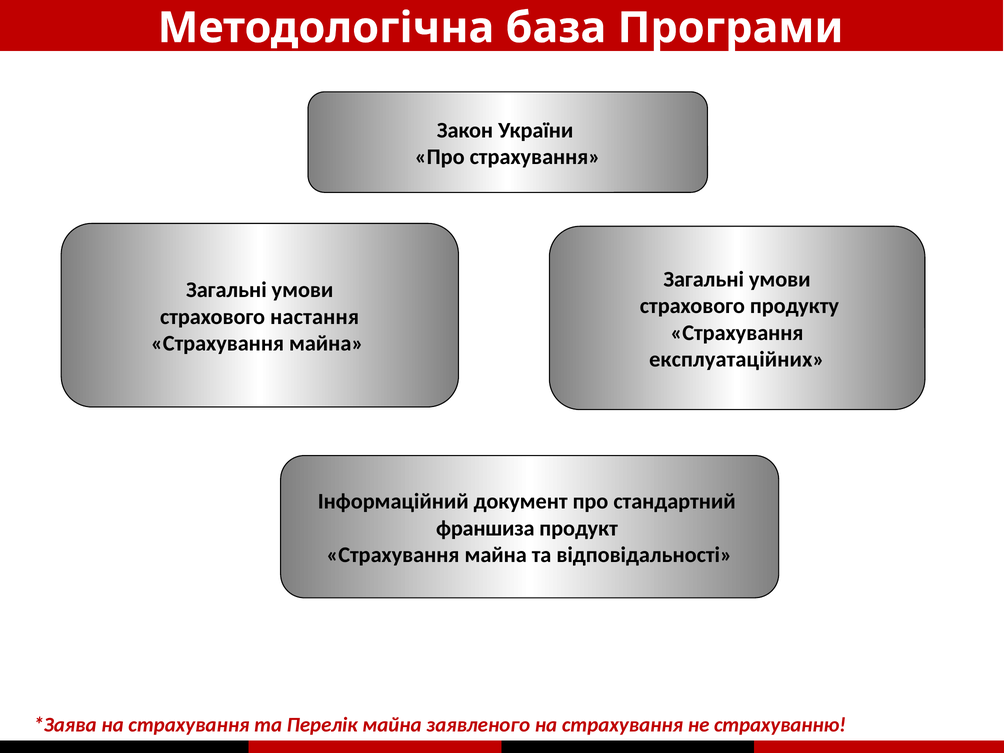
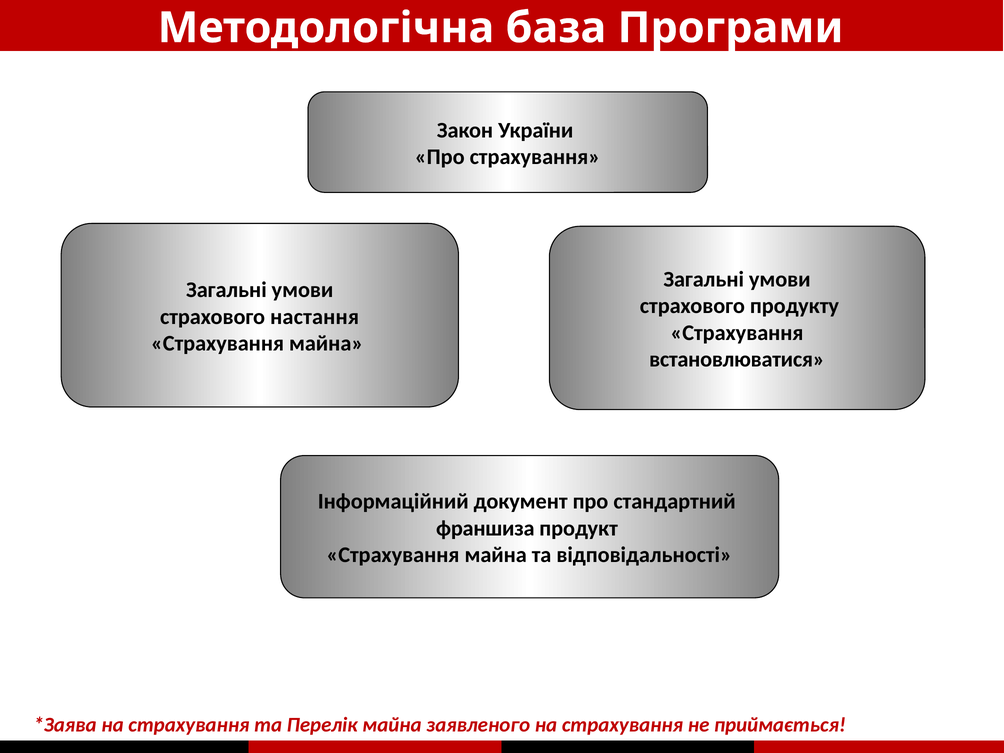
експлуатаційних: експлуатаційних -> встановлюватися
страхуванню: страхуванню -> приймається
